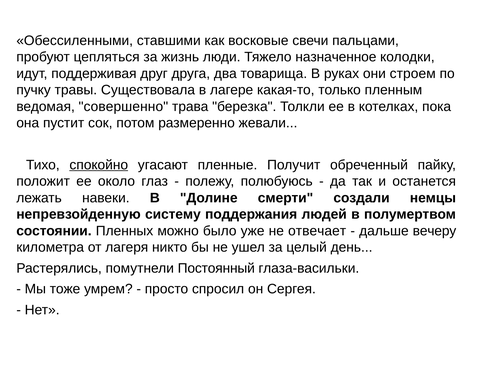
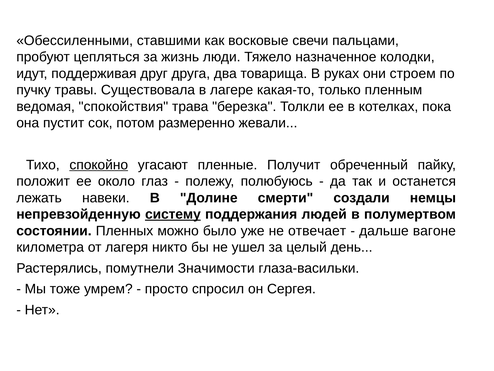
совершенно: совершенно -> спокойствия
систему underline: none -> present
вечеру: вечеру -> вагоне
Постоянный: Постоянный -> Значимости
